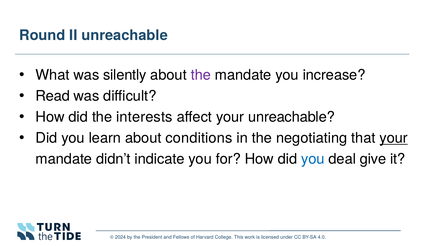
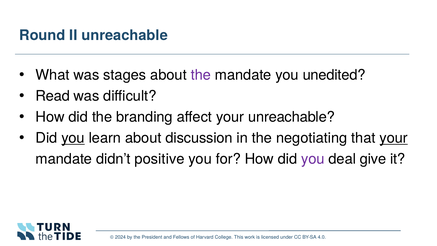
silently: silently -> stages
increase: increase -> unedited
interests: interests -> branding
you at (73, 138) underline: none -> present
conditions: conditions -> discussion
indicate: indicate -> positive
you at (313, 159) colour: blue -> purple
